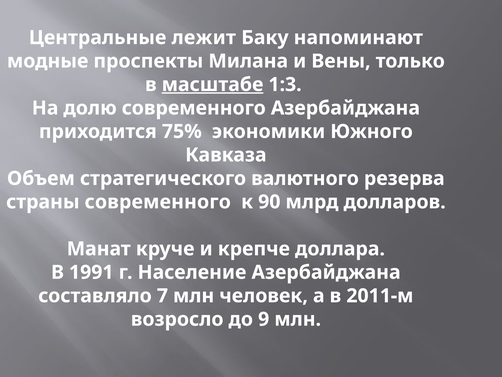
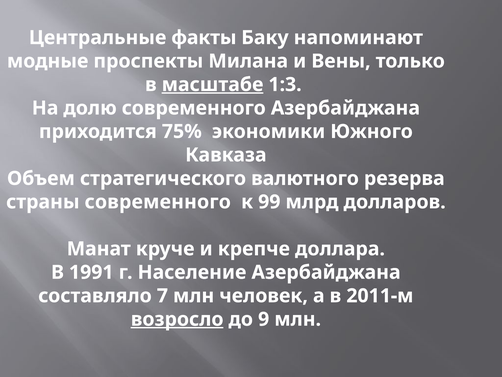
лежит: лежит -> факты
90: 90 -> 99
возросло underline: none -> present
